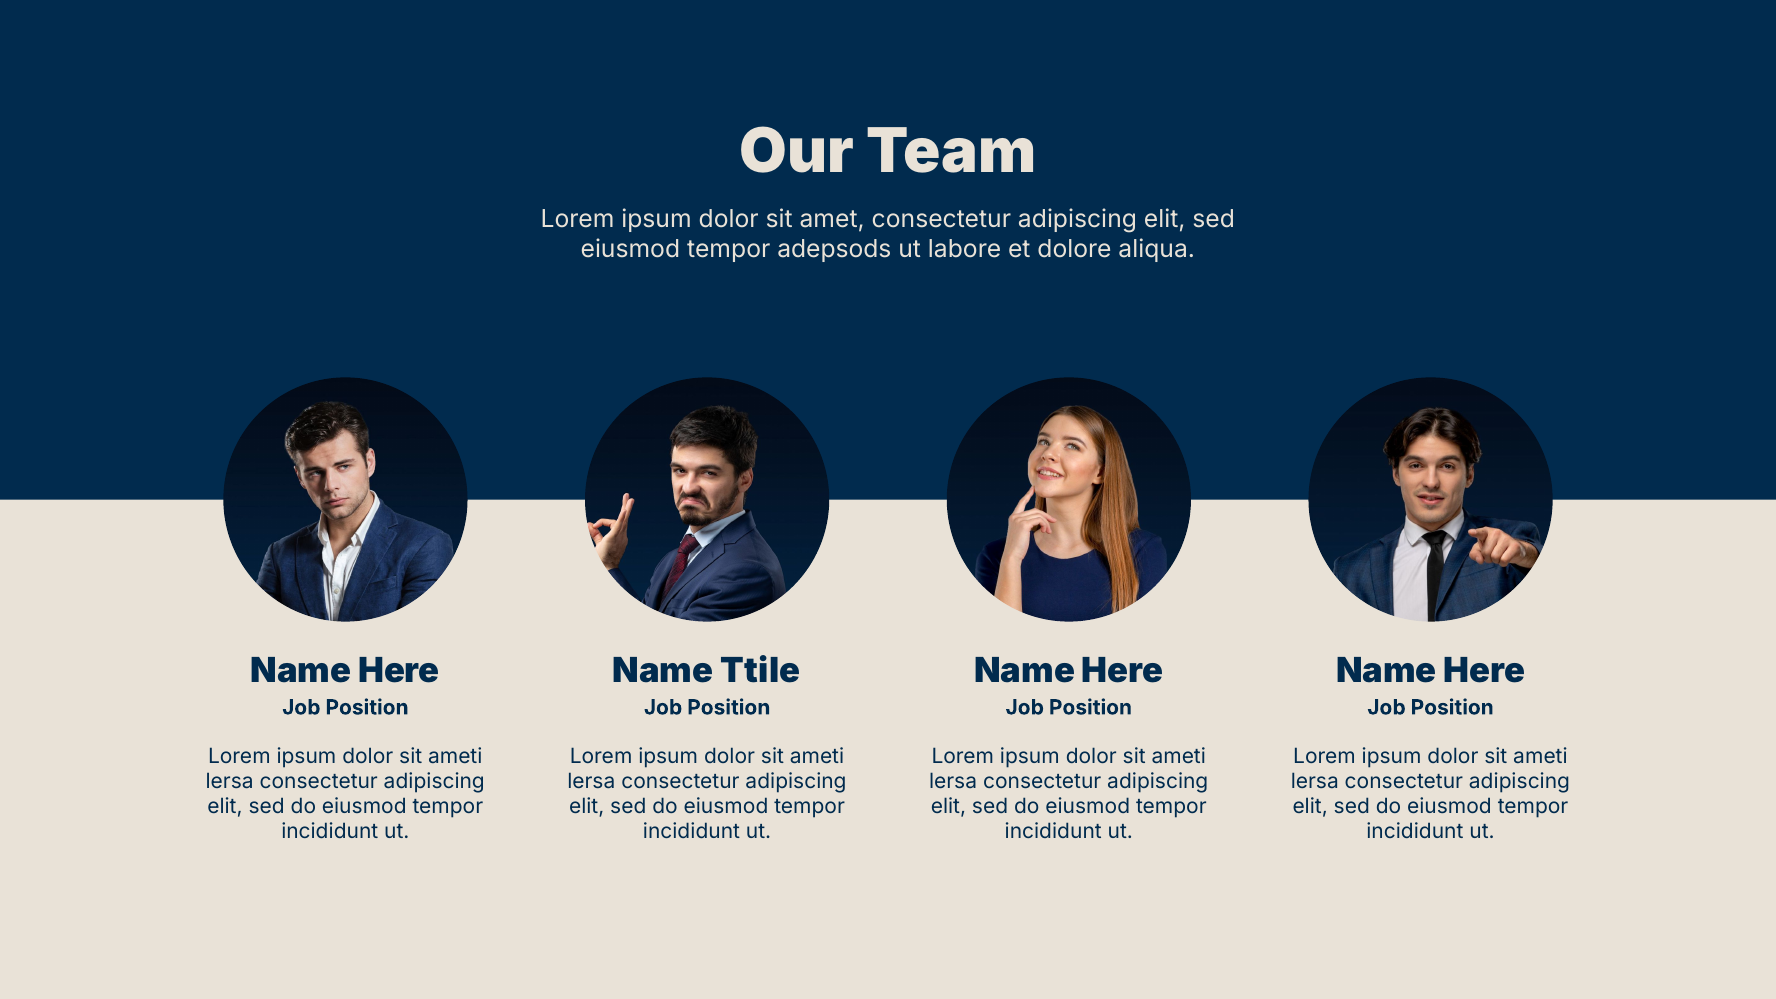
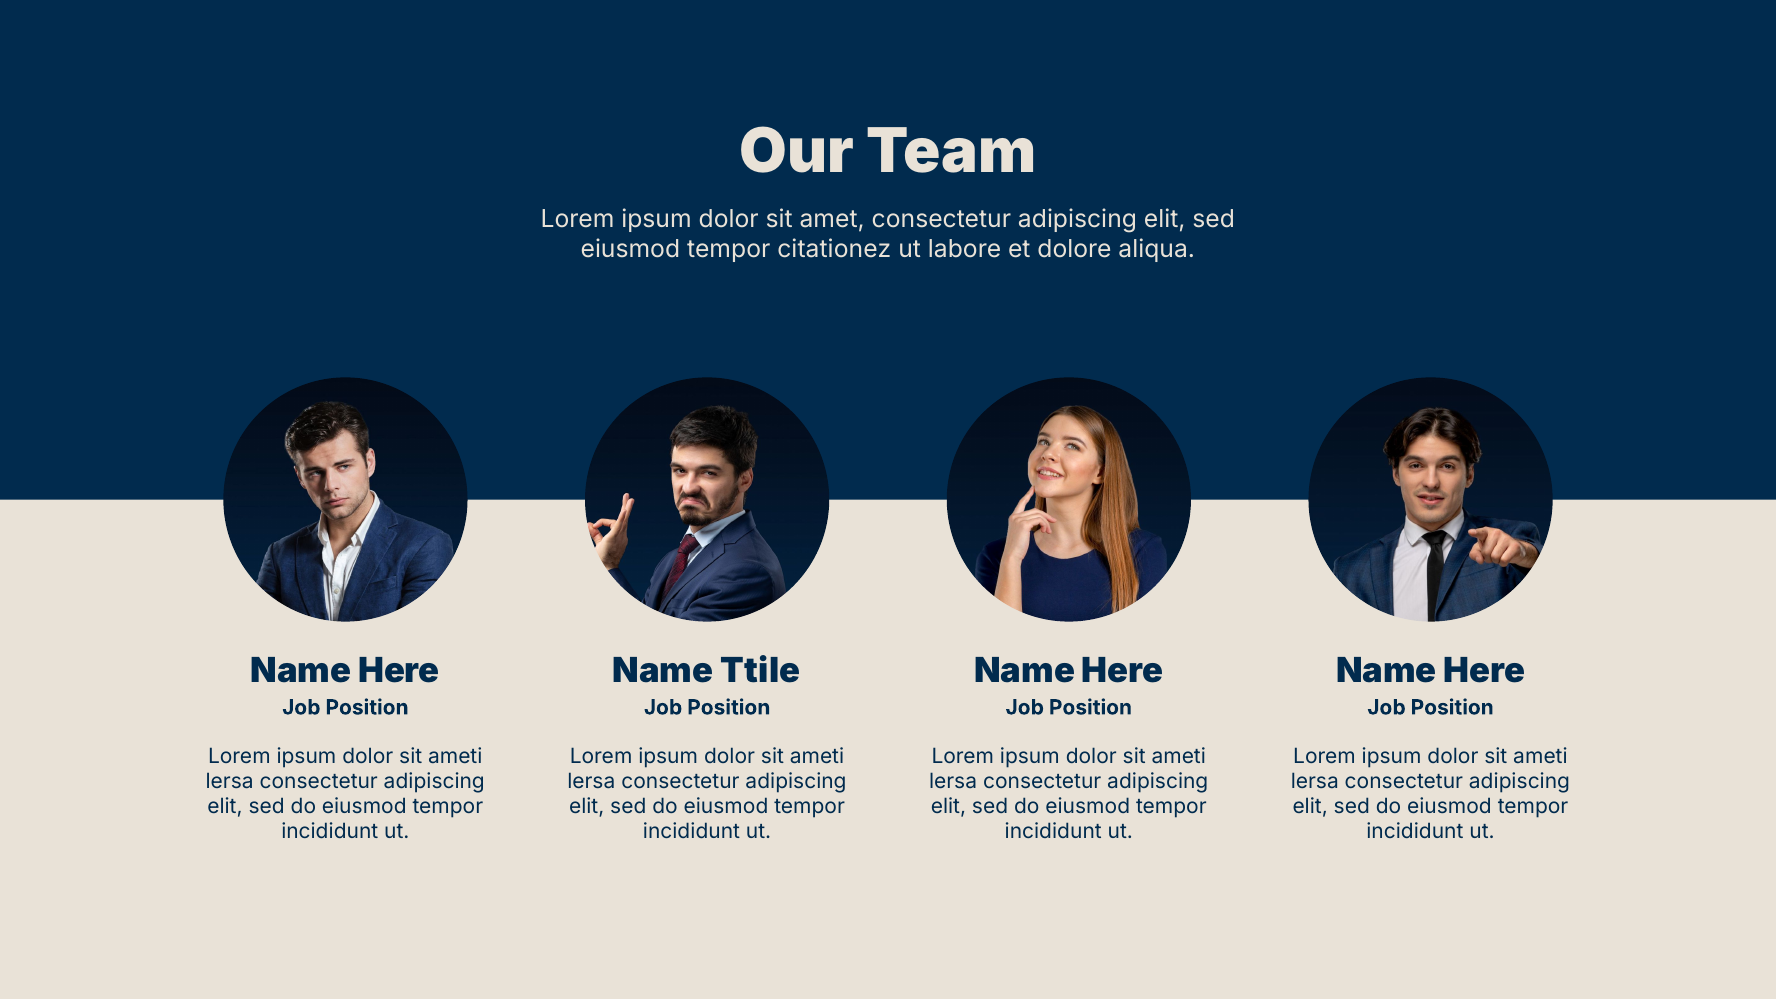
adepsods: adepsods -> citationez
